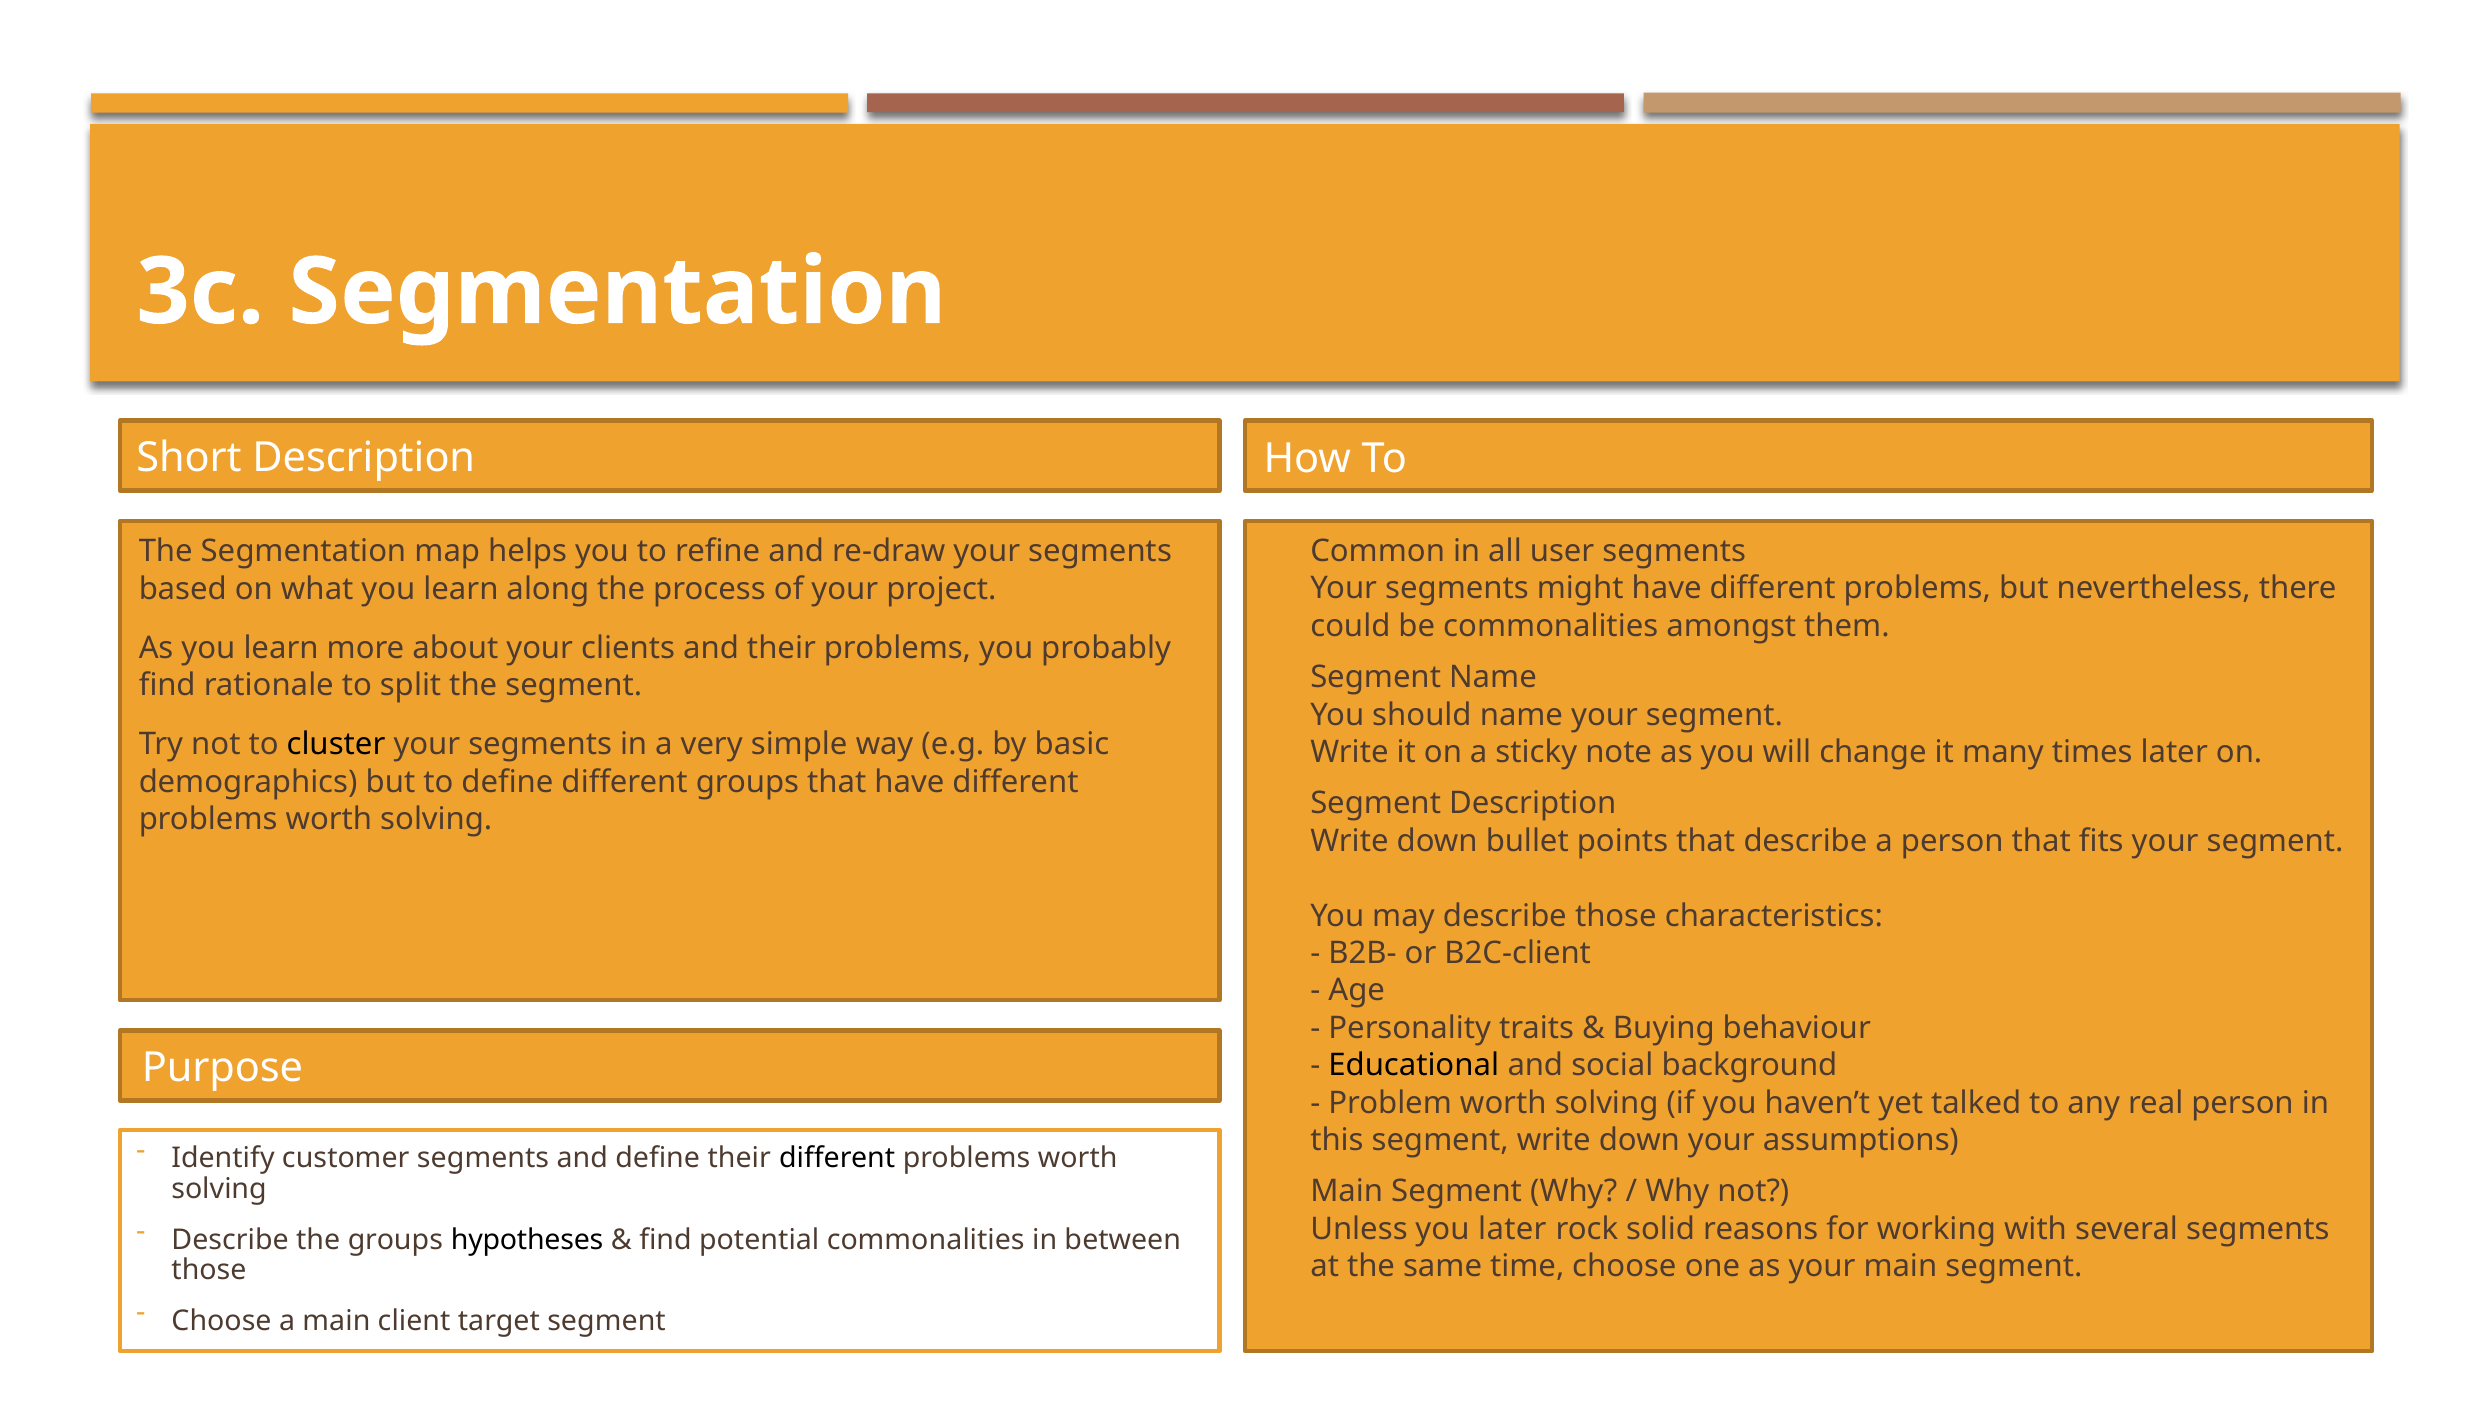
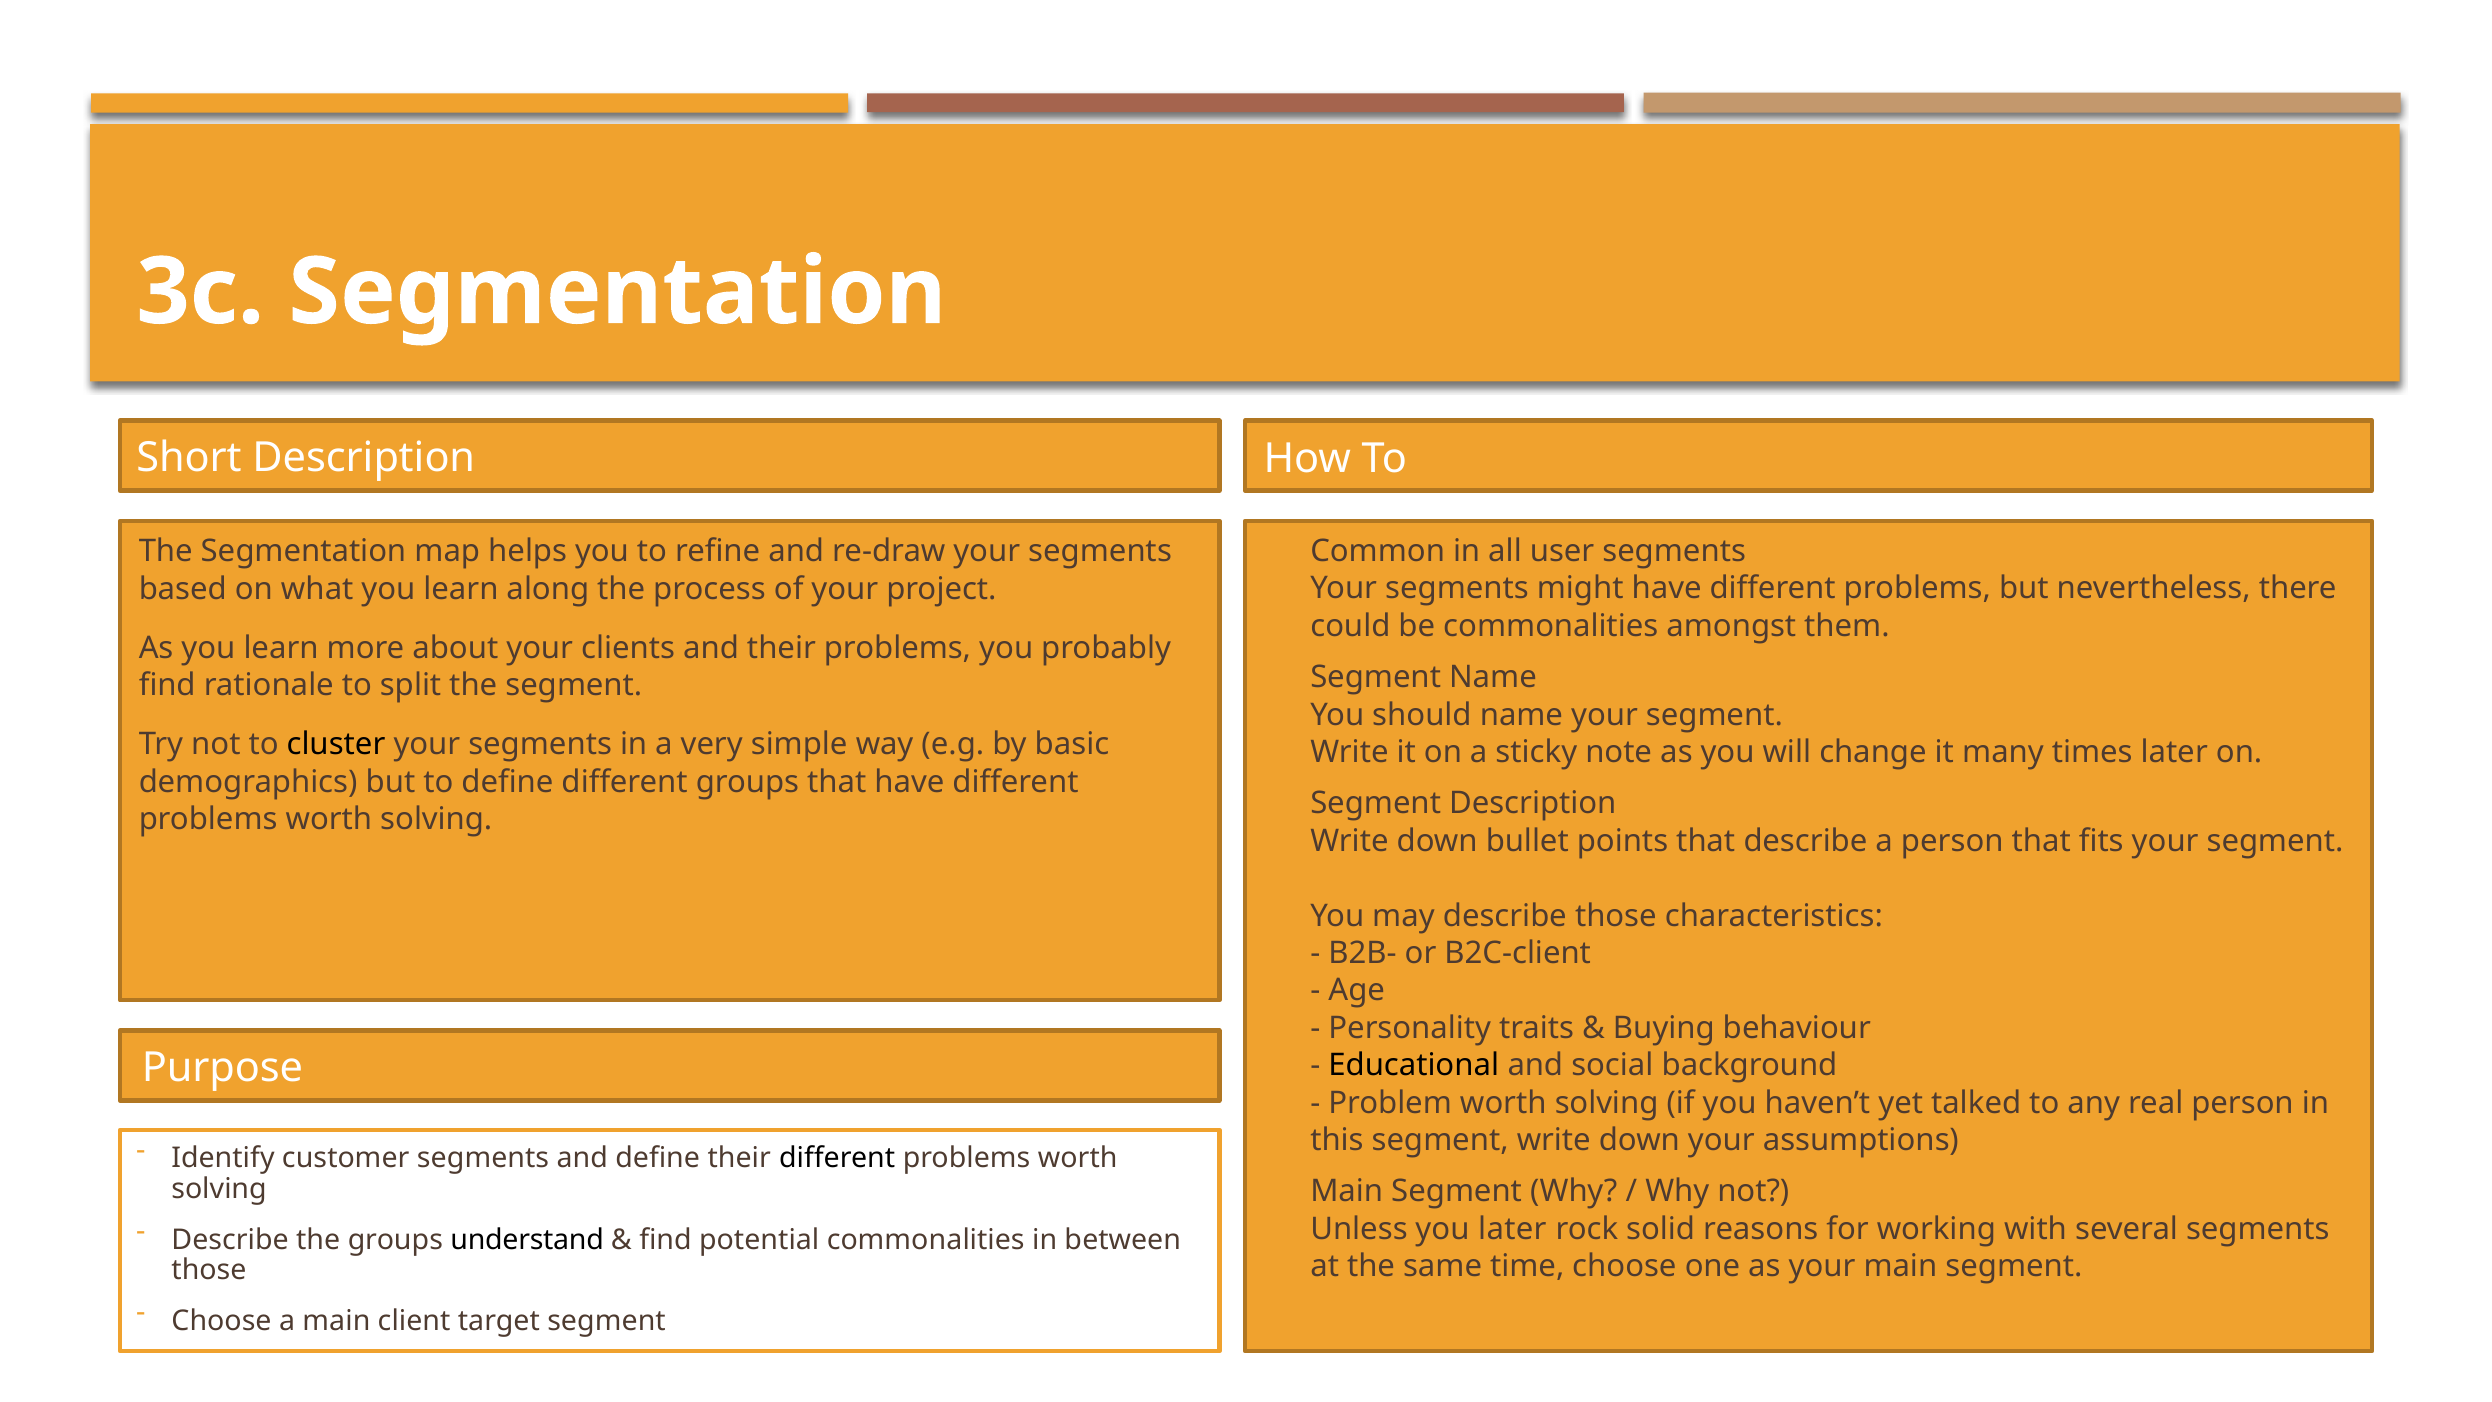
hypotheses: hypotheses -> understand
